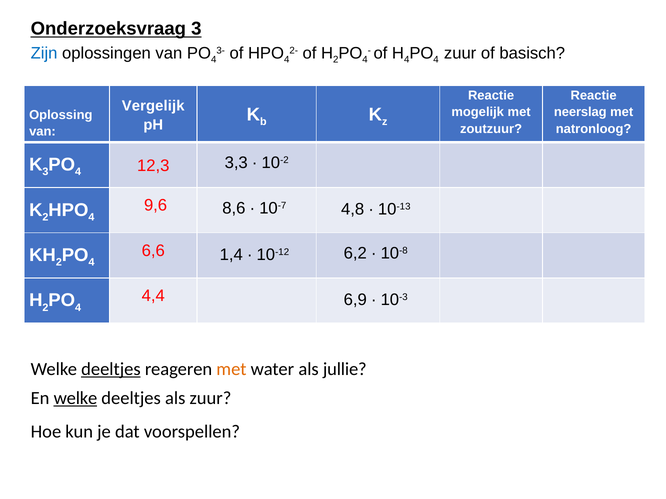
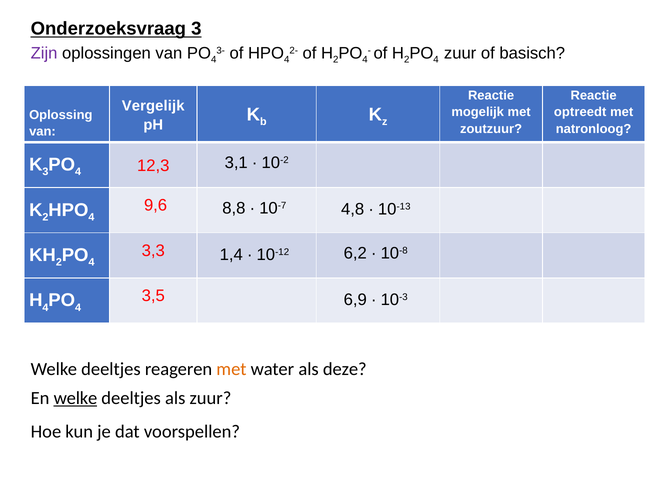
Zijn colour: blue -> purple
4 at (407, 60): 4 -> 2
neerslag: neerslag -> optreedt
3,3: 3,3 -> 3,1
8,6: 8,6 -> 8,8
6,6: 6,6 -> 3,3
4,4: 4,4 -> 3,5
2 at (45, 308): 2 -> 4
deeltjes at (111, 369) underline: present -> none
jullie: jullie -> deze
